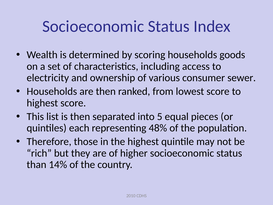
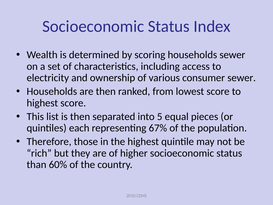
households goods: goods -> sewer
48%: 48% -> 67%
14%: 14% -> 60%
